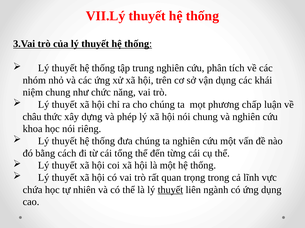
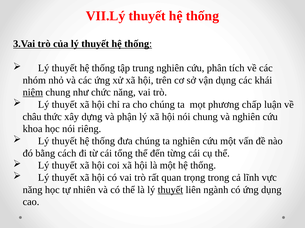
niệm underline: none -> present
phép: phép -> phận
chứa at (33, 190): chứa -> năng
